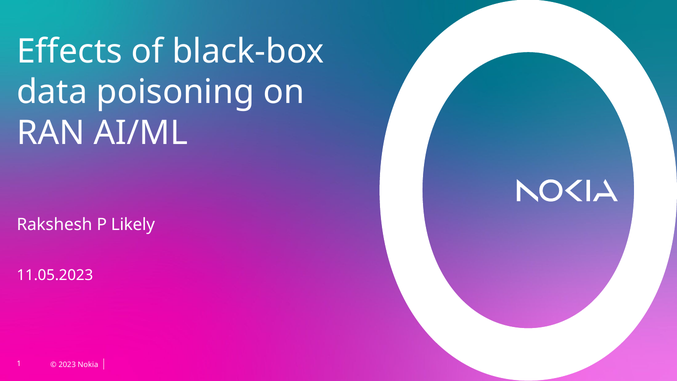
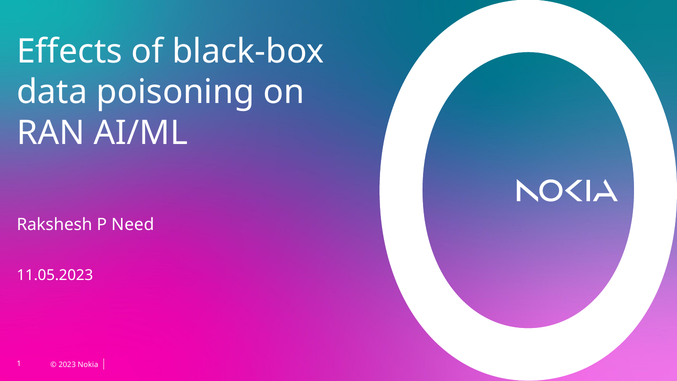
Likely: Likely -> Need
